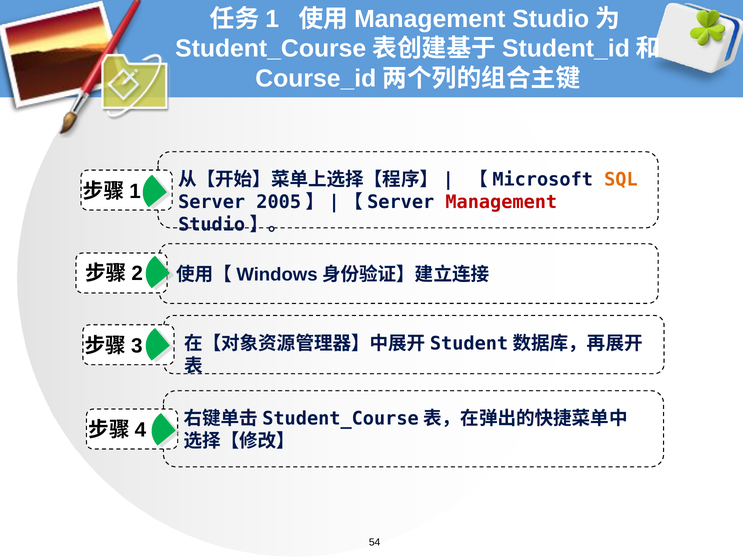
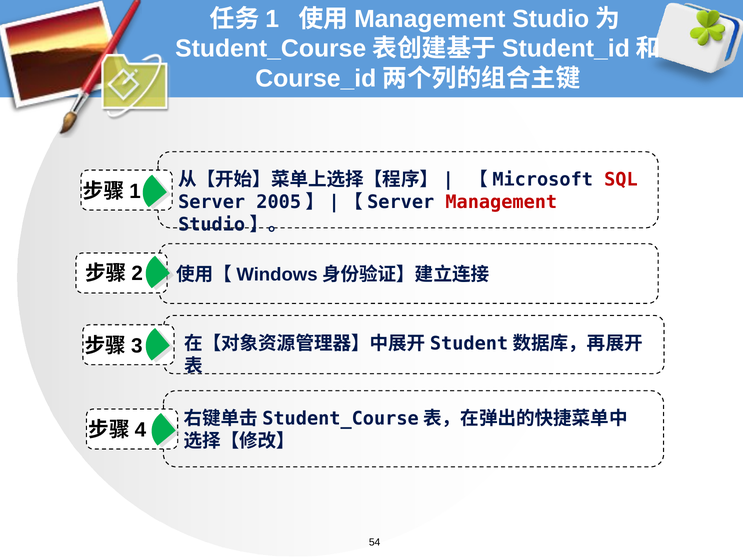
SQL colour: orange -> red
